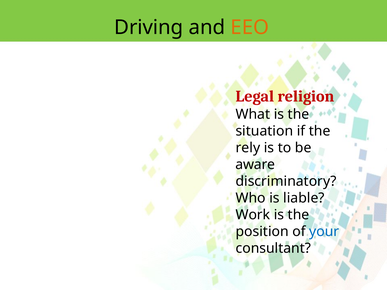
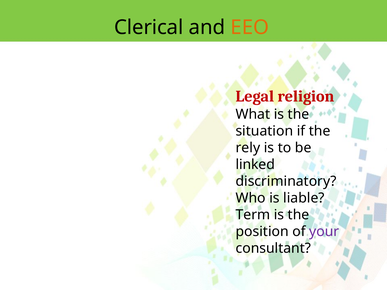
Driving: Driving -> Clerical
aware: aware -> linked
Work: Work -> Term
your colour: blue -> purple
